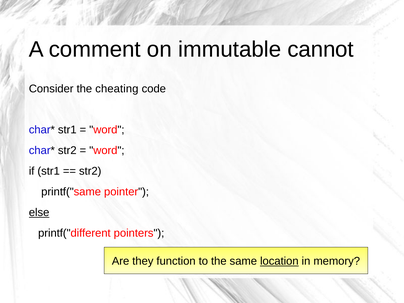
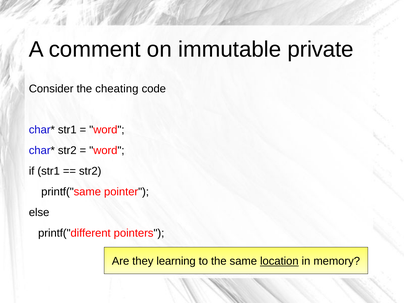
cannot: cannot -> private
else underline: present -> none
function: function -> learning
